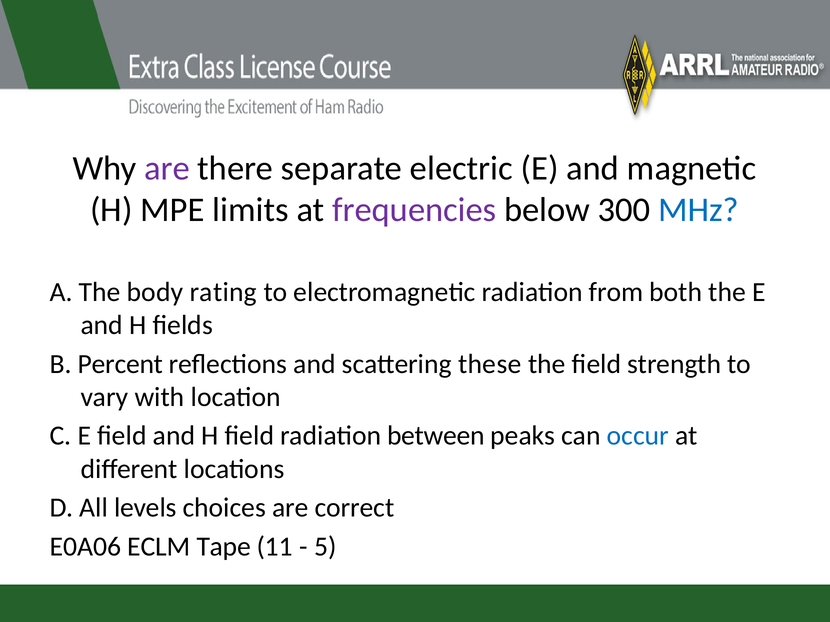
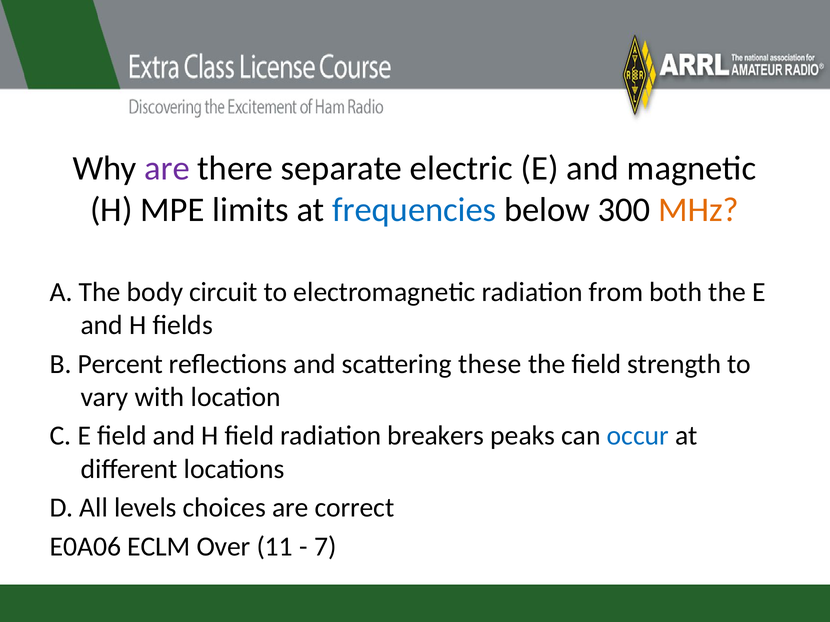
frequencies colour: purple -> blue
MHz colour: blue -> orange
rating: rating -> circuit
between: between -> breakers
Tape: Tape -> Over
5: 5 -> 7
